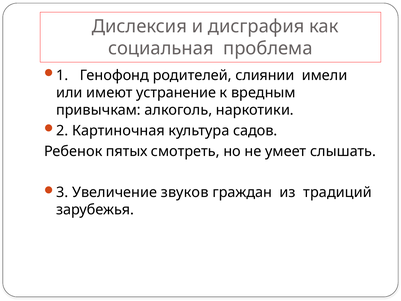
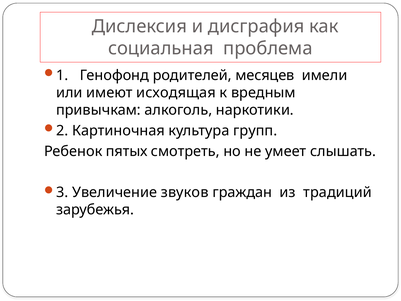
слиянии: слиянии -> месяцев
устранение: устранение -> исходящая
садов: садов -> групп
